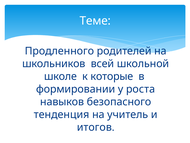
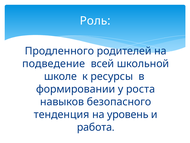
Теме: Теме -> Роль
школьников: школьников -> подведение
которые: которые -> ресурсы
учитель: учитель -> уровень
итогов: итогов -> работа
